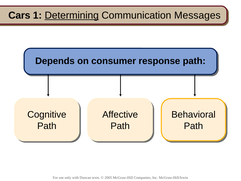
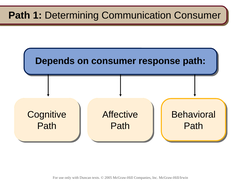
Cars at (19, 15): Cars -> Path
Determining underline: present -> none
Communication Messages: Messages -> Consumer
